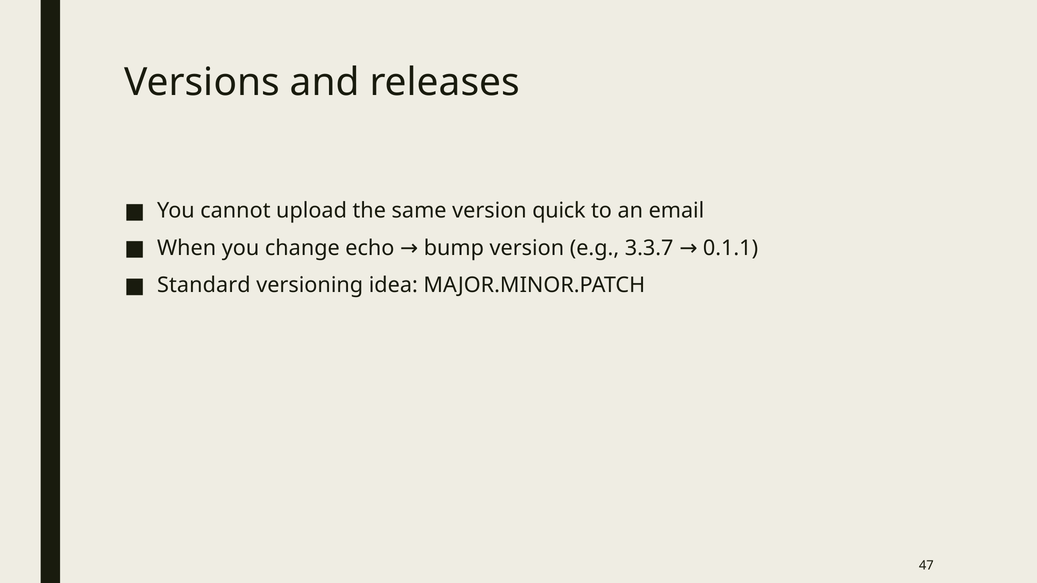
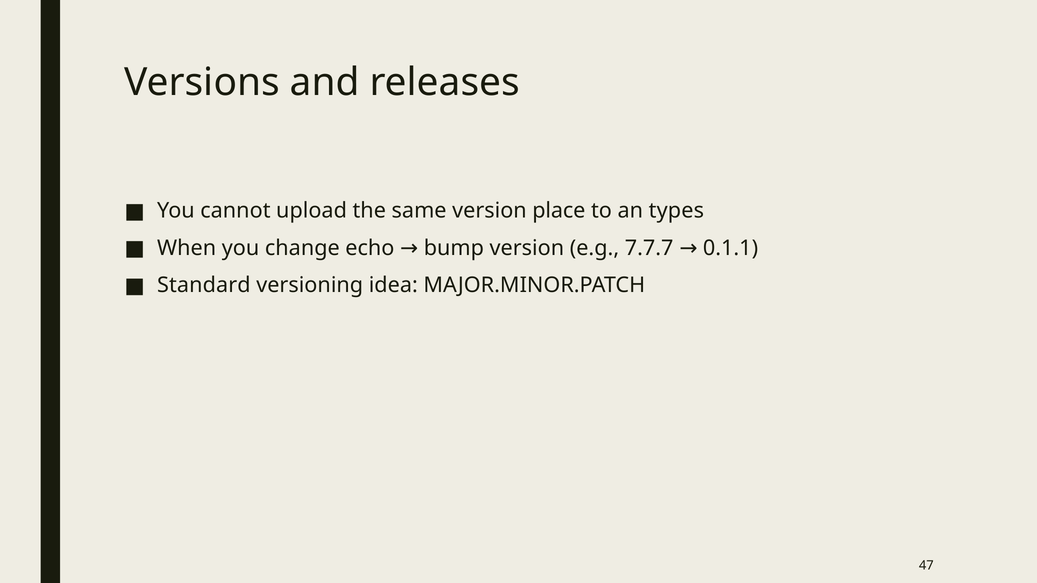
quick: quick -> place
email: email -> types
3.3.7: 3.3.7 -> 7.7.7
